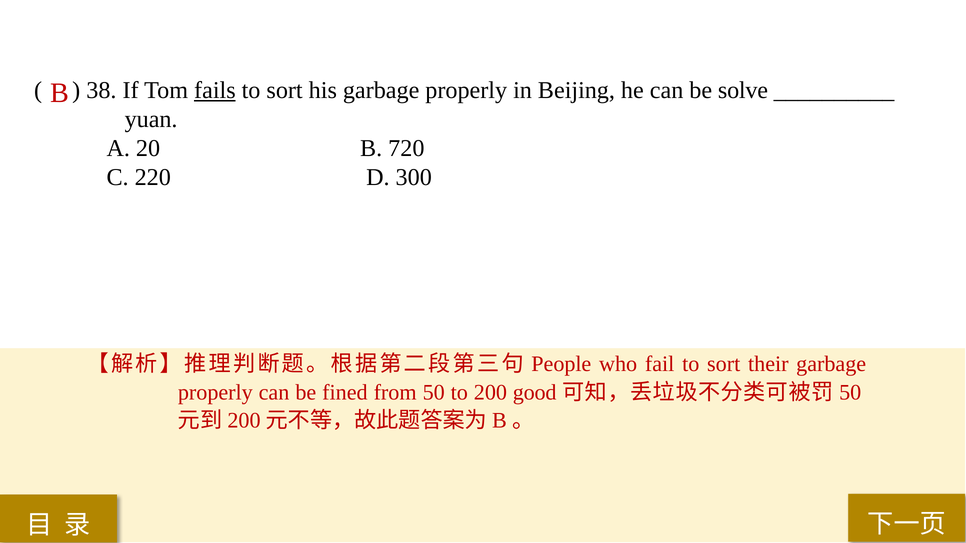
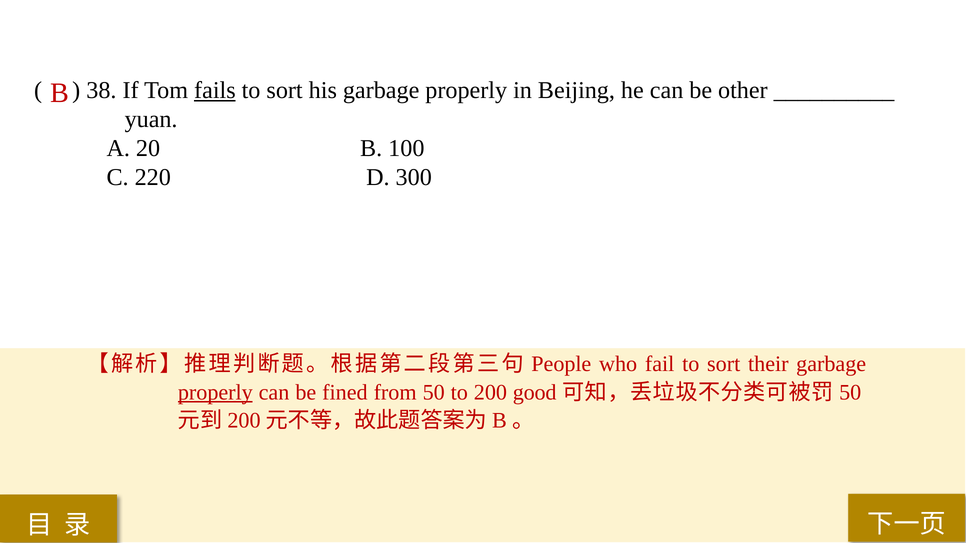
solve: solve -> other
720: 720 -> 100
properly at (215, 393) underline: none -> present
